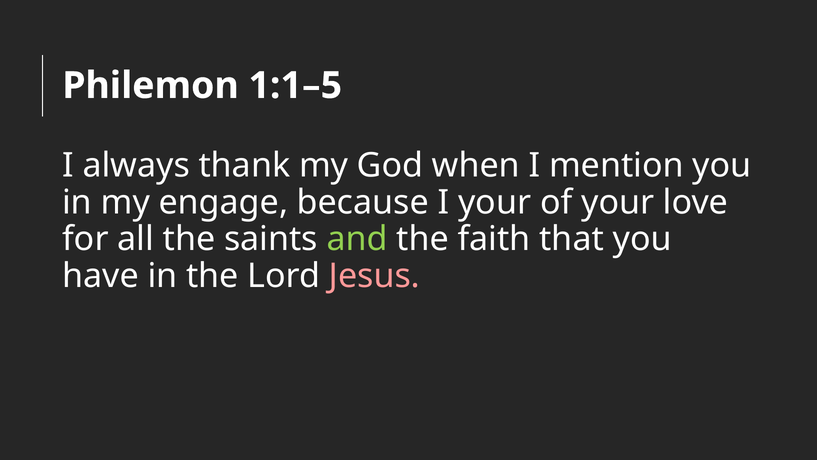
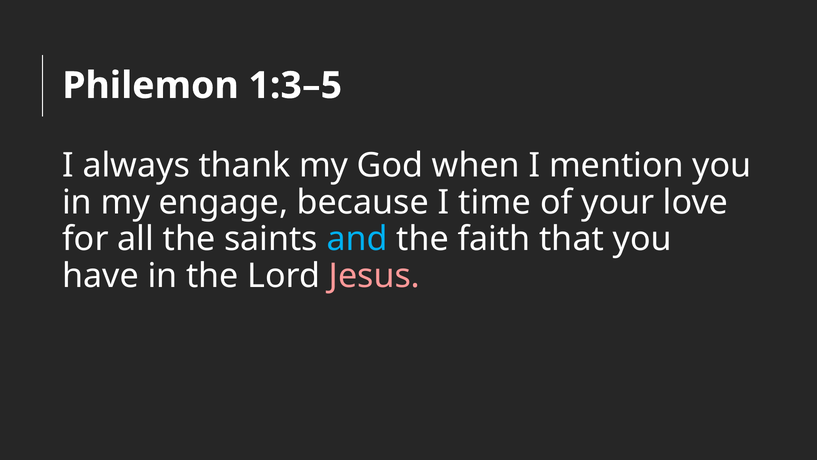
1:1–5: 1:1–5 -> 1:3–5
I your: your -> time
and colour: light green -> light blue
